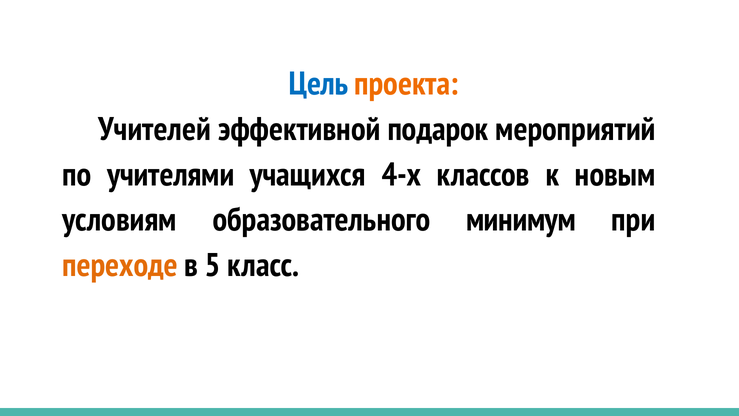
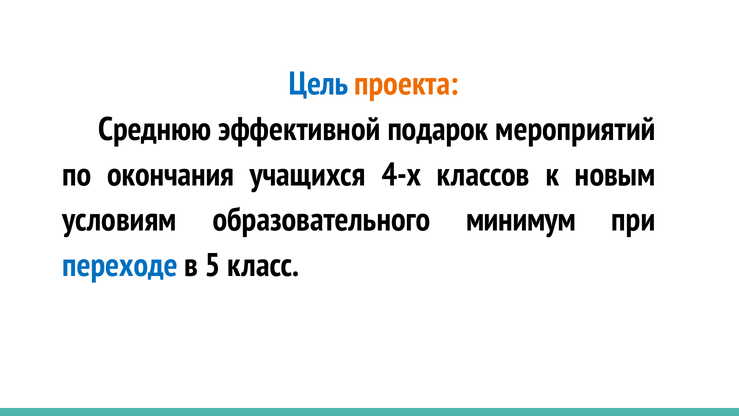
Учителей: Учителей -> Среднюю
учителями: учителями -> окончания
переходе colour: orange -> blue
